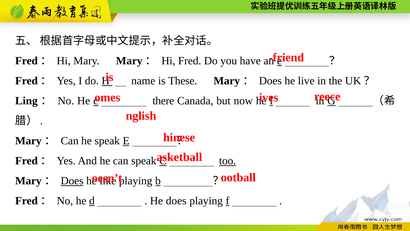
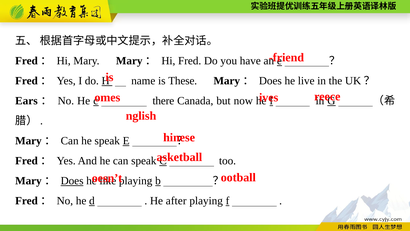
Ling: Ling -> Ears
too underline: present -> none
He does: does -> after
